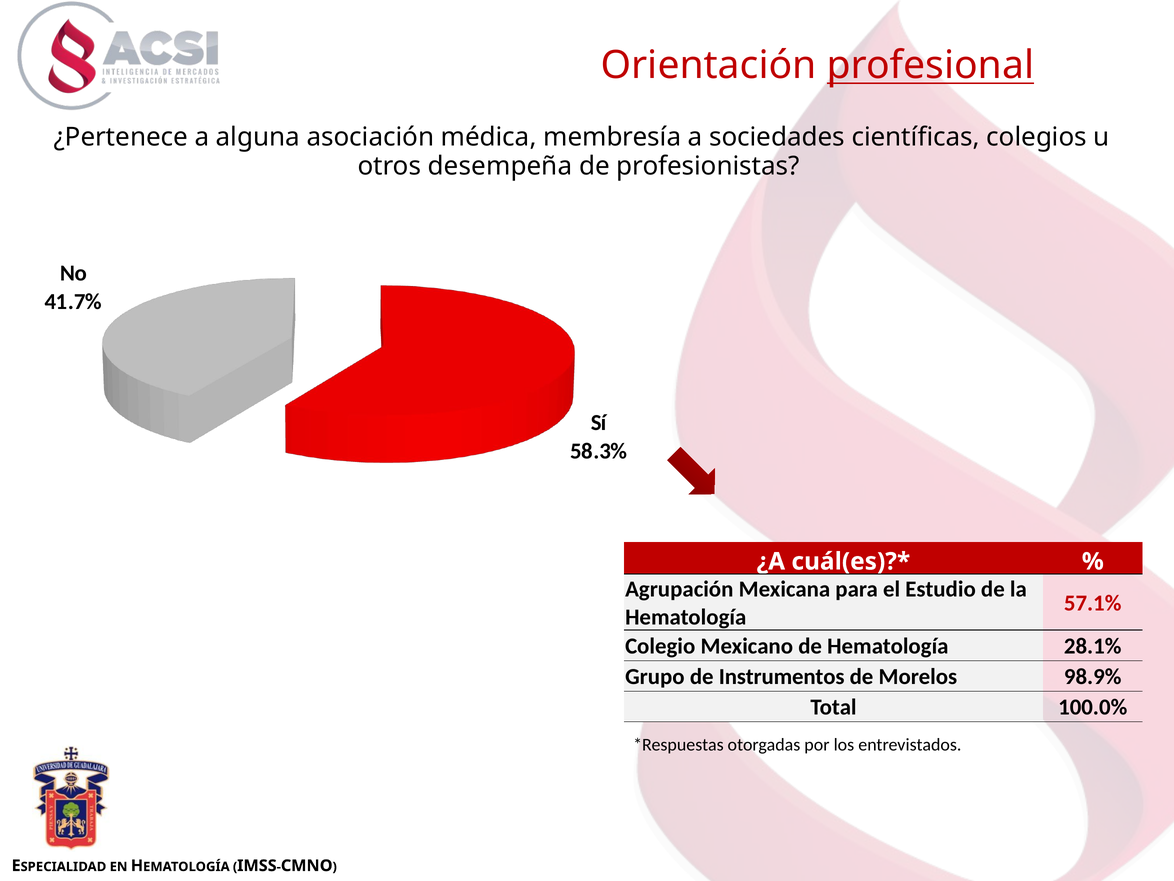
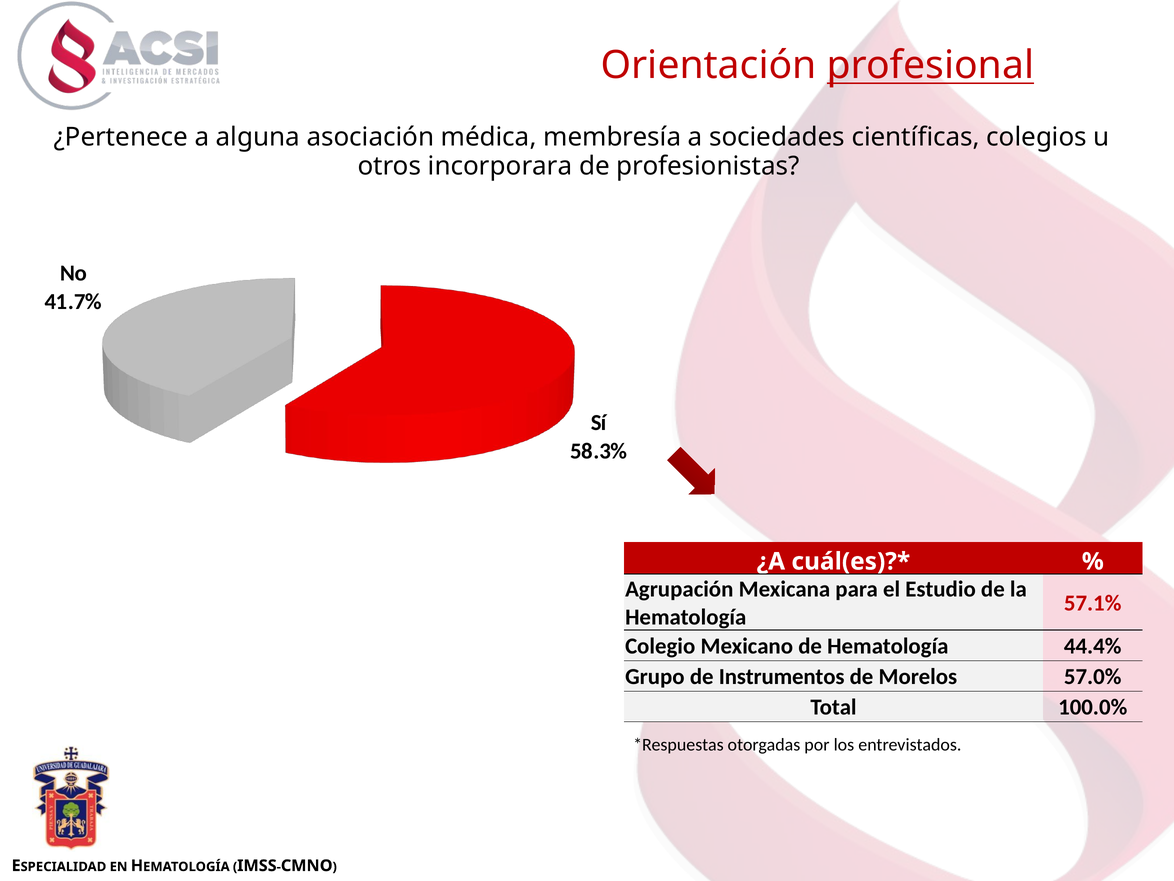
desempeña: desempeña -> incorporara
28.1%: 28.1% -> 44.4%
98.9%: 98.9% -> 57.0%
